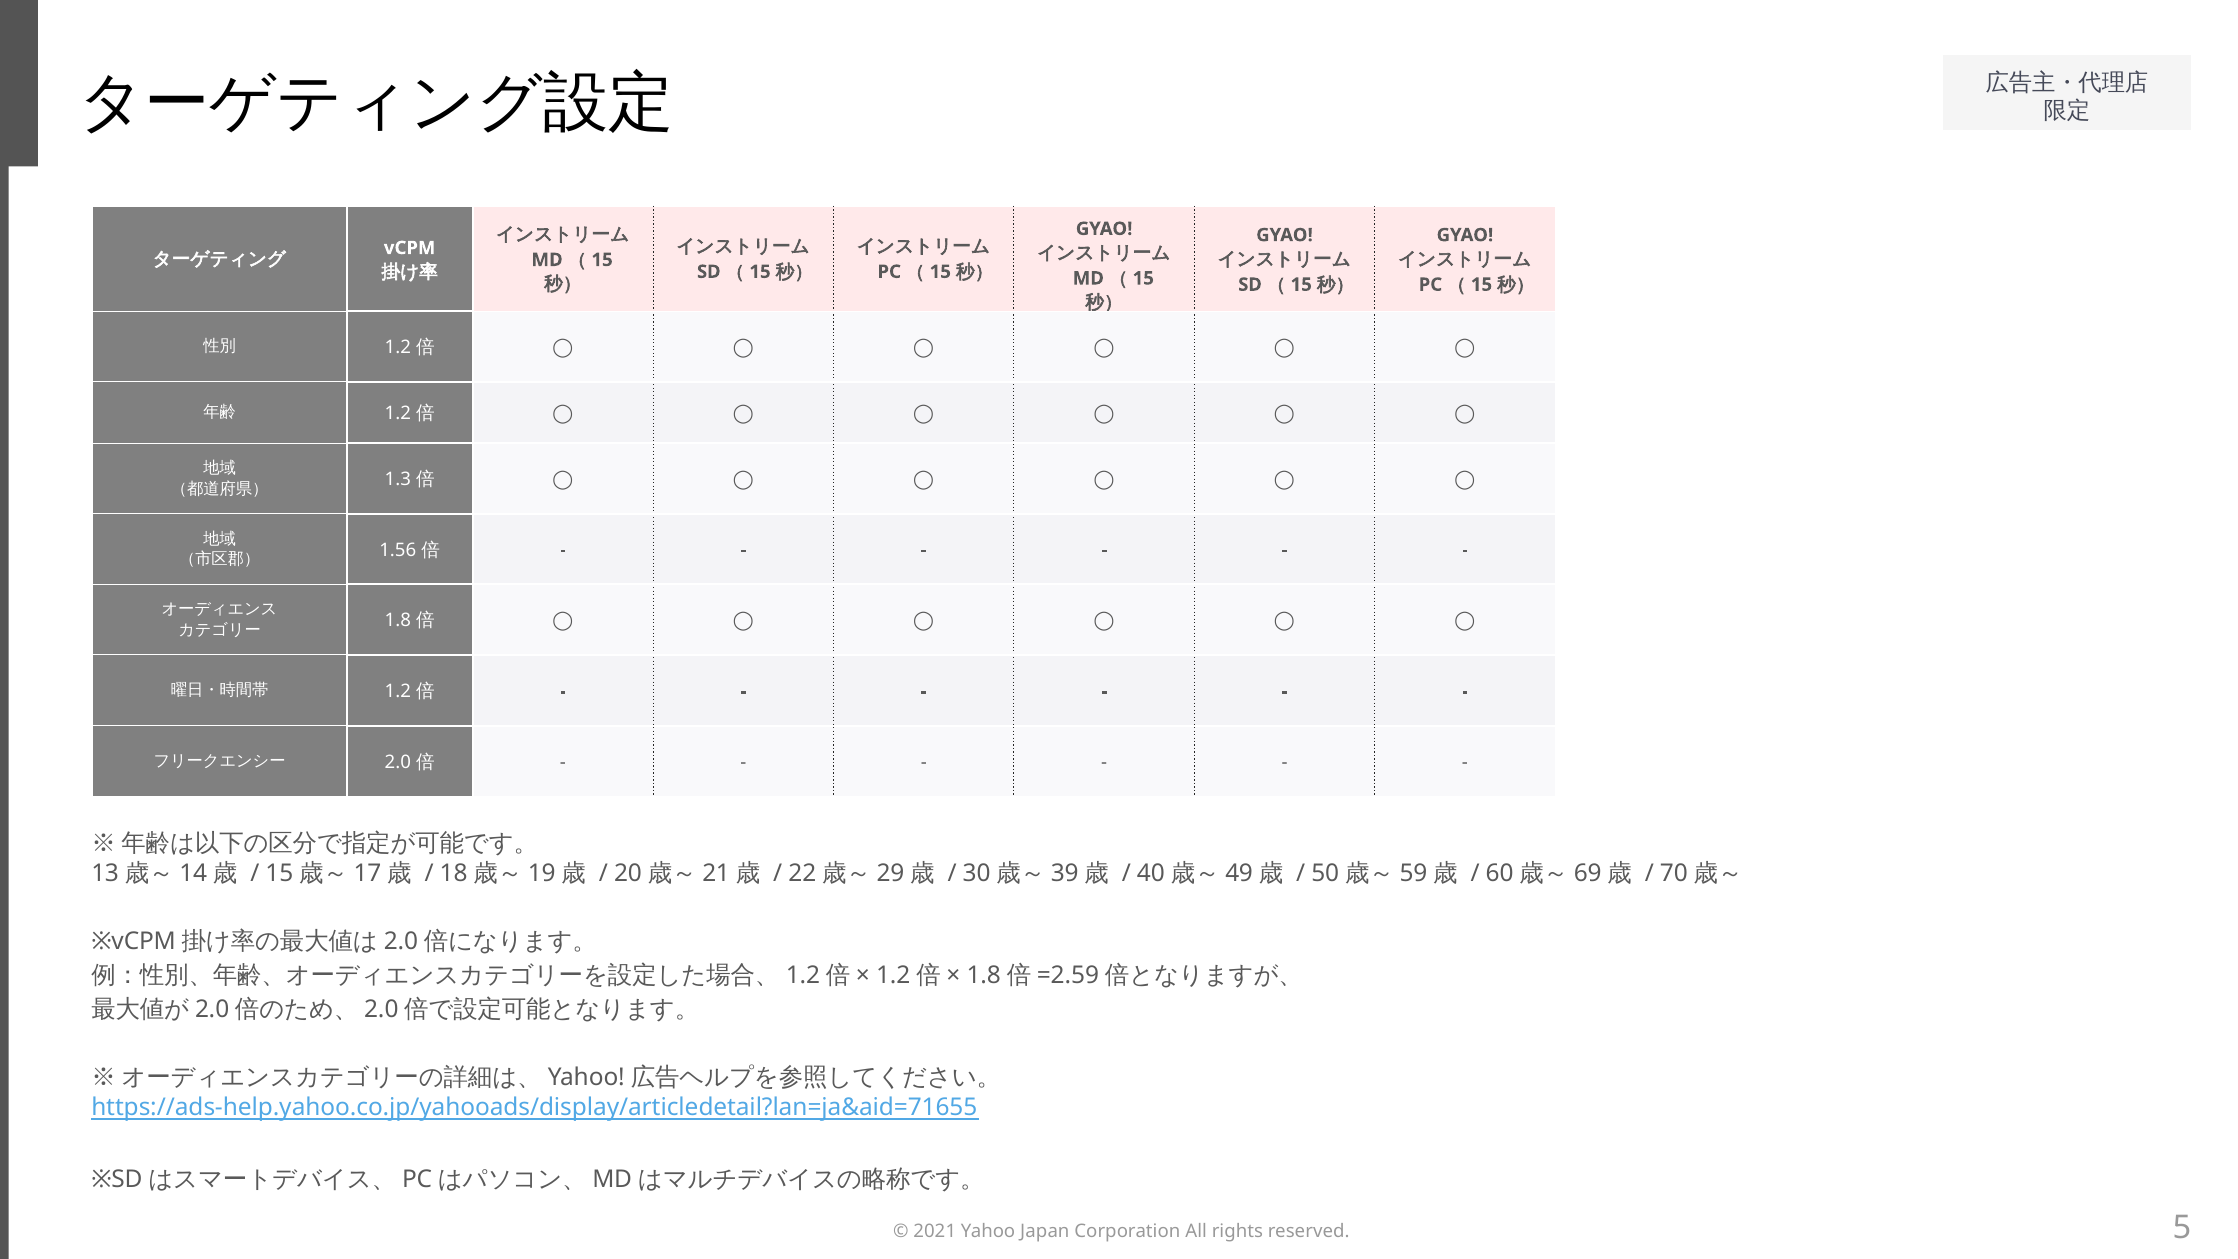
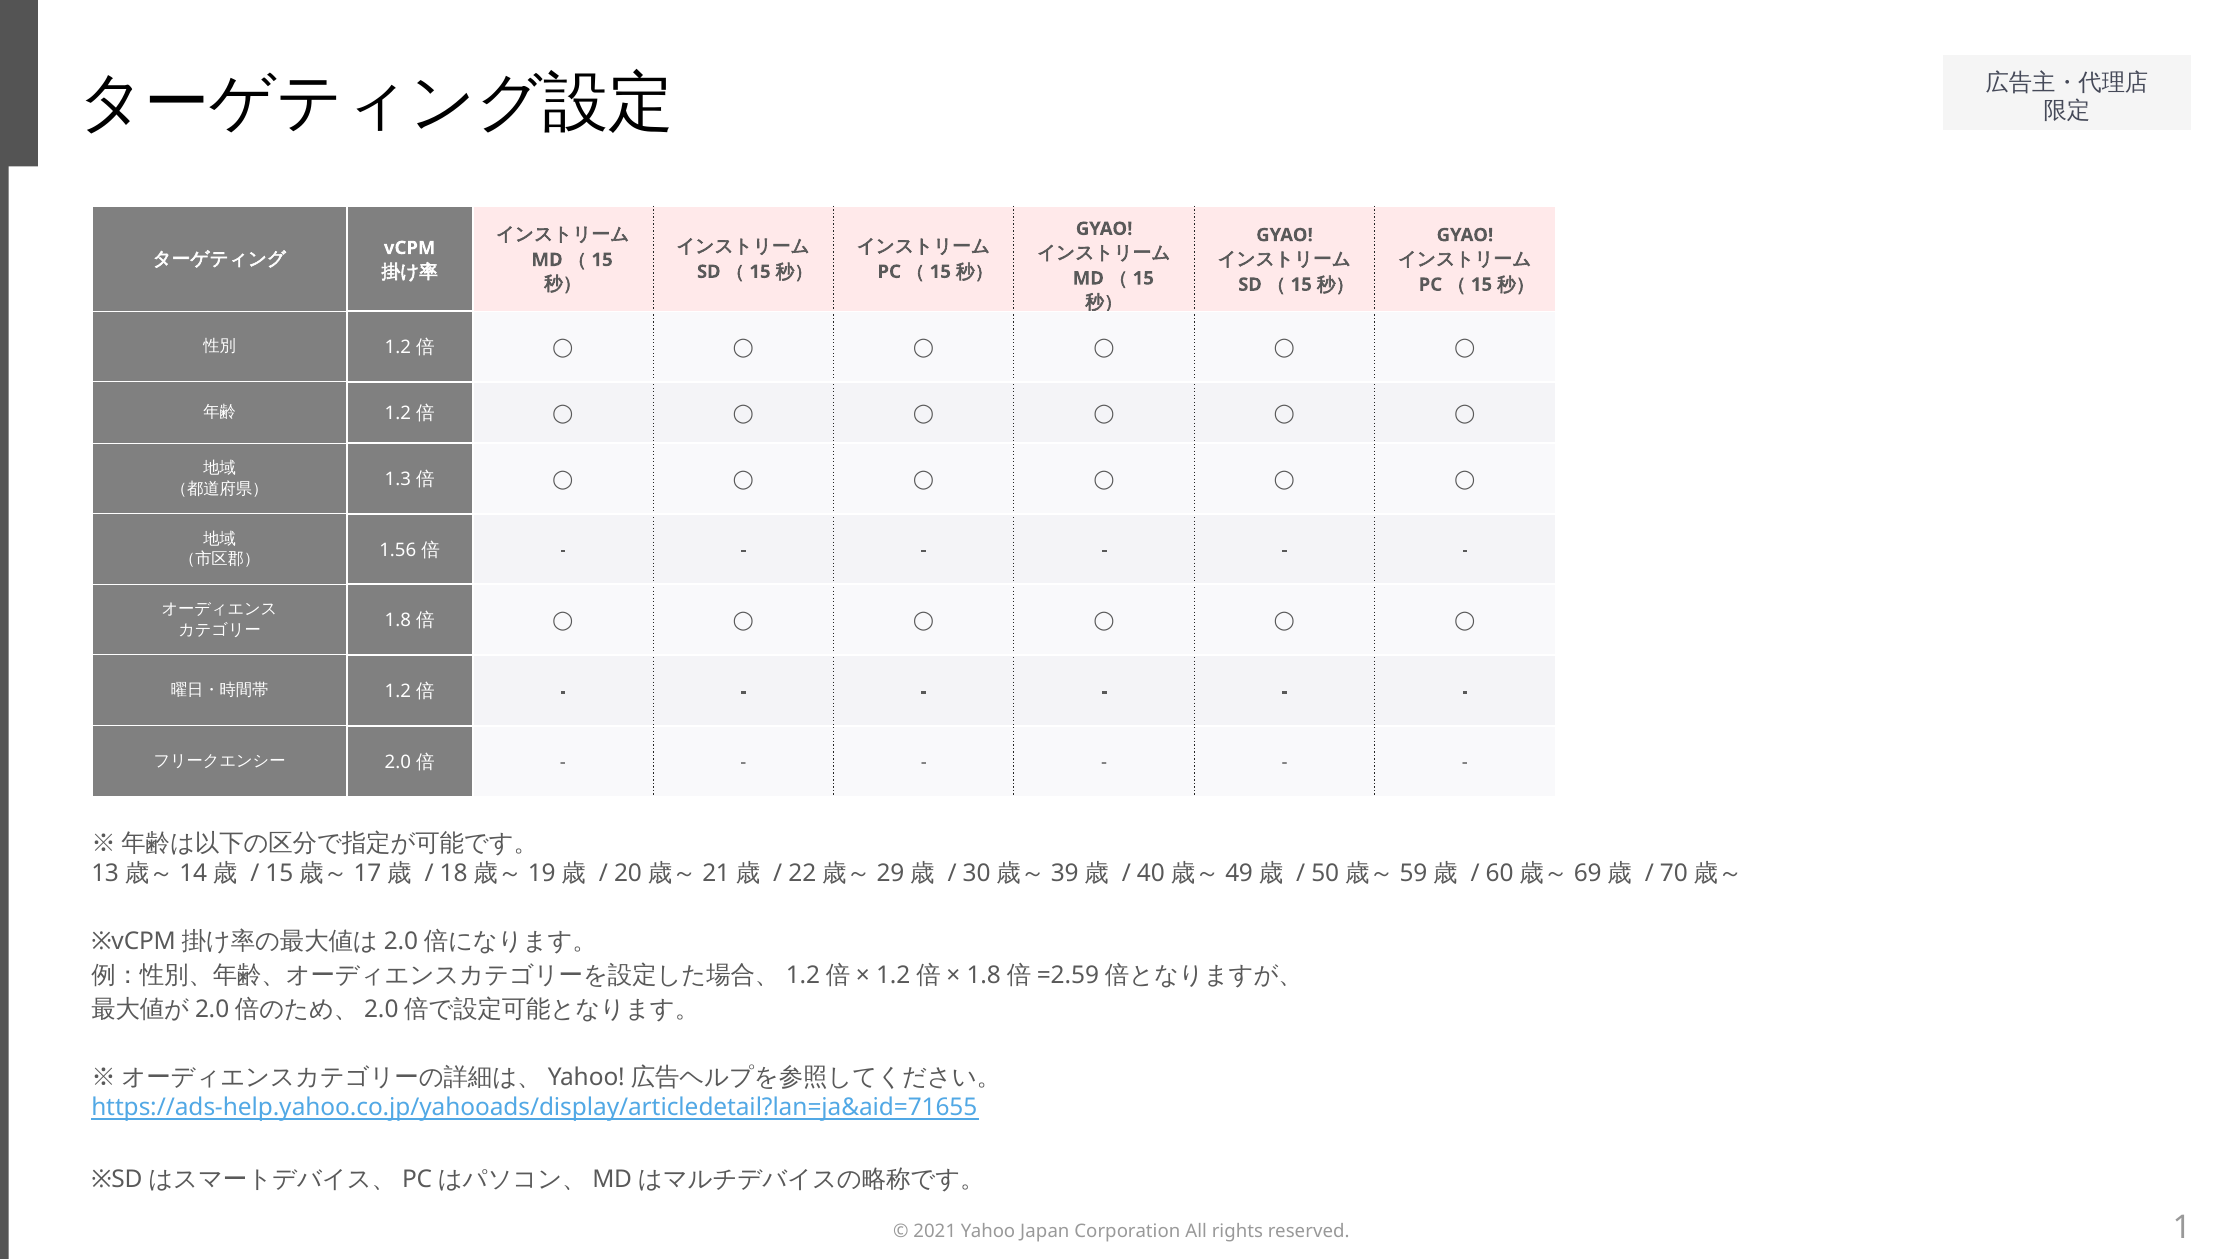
5: 5 -> 1
